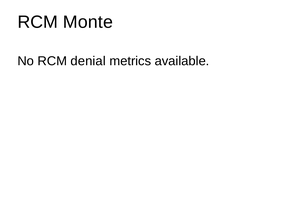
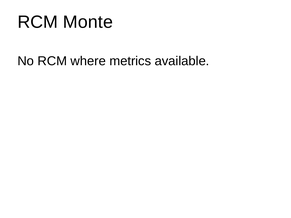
denial: denial -> where
